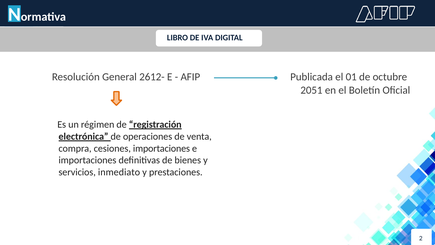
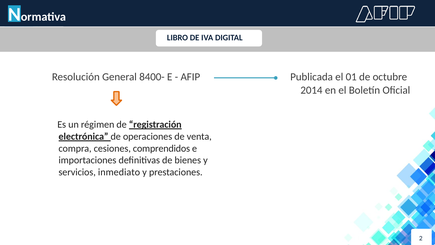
2612-: 2612- -> 8400-
2051: 2051 -> 2014
cesiones importaciones: importaciones -> comprendidos
